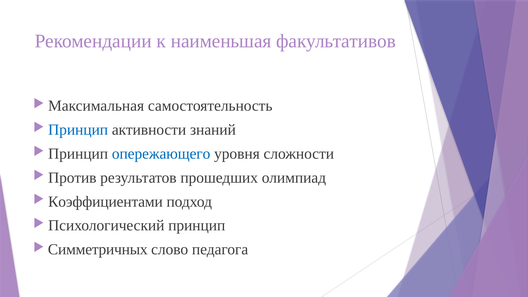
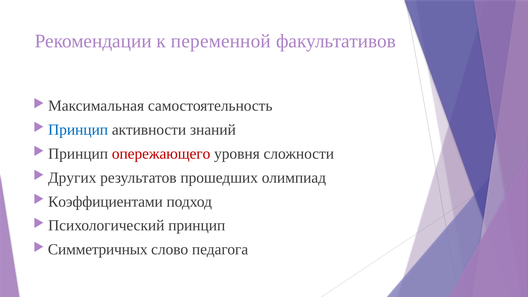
наименьшая: наименьшая -> переменной
опережающего colour: blue -> red
Против: Против -> Других
